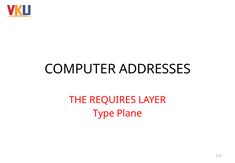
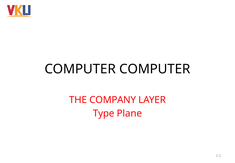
COMPUTER ADDRESSES: ADDRESSES -> COMPUTER
REQUIRES: REQUIRES -> COMPANY
